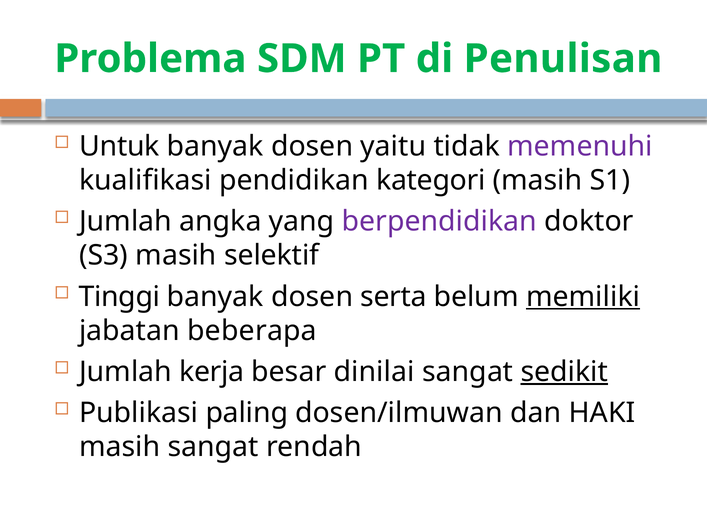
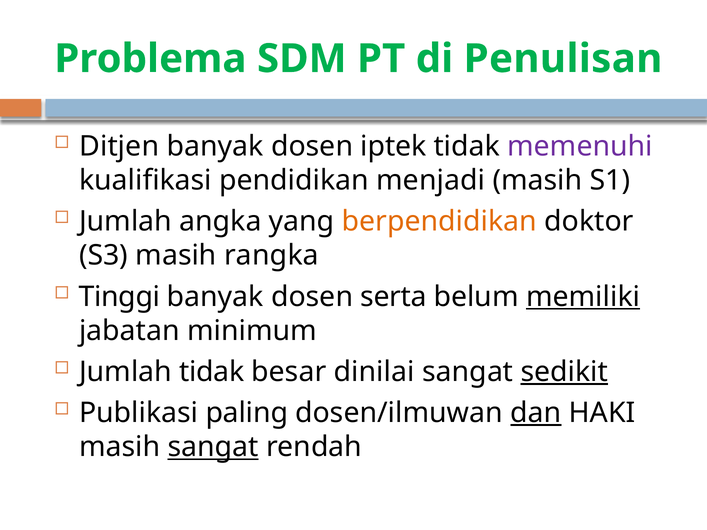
Untuk: Untuk -> Ditjen
yaitu: yaitu -> iptek
kategori: kategori -> menjadi
berpendidikan colour: purple -> orange
selektif: selektif -> rangka
beberapa: beberapa -> minimum
Jumlah kerja: kerja -> tidak
dan underline: none -> present
sangat at (213, 447) underline: none -> present
